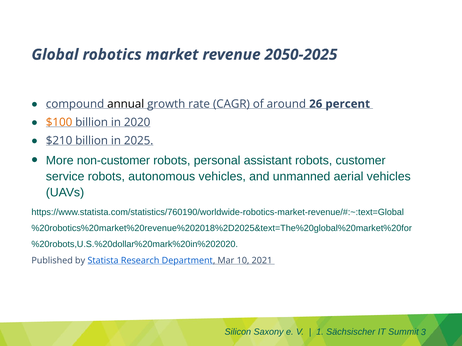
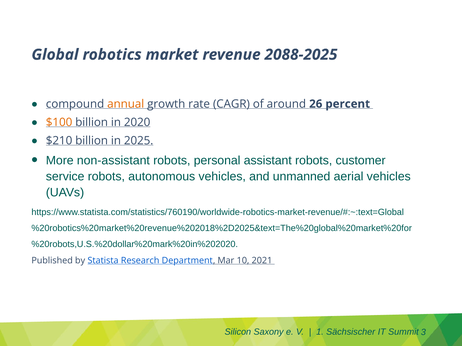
2050-2025: 2050-2025 -> 2088-2025
annual colour: black -> orange
non-customer: non-customer -> non-assistant
